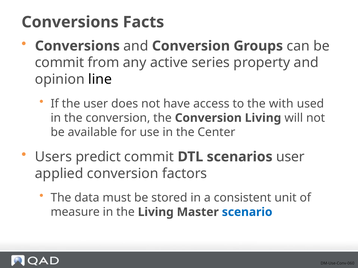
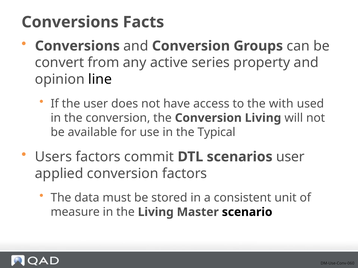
commit at (60, 63): commit -> convert
Center: Center -> Typical
Users predict: predict -> factors
scenario colour: blue -> black
